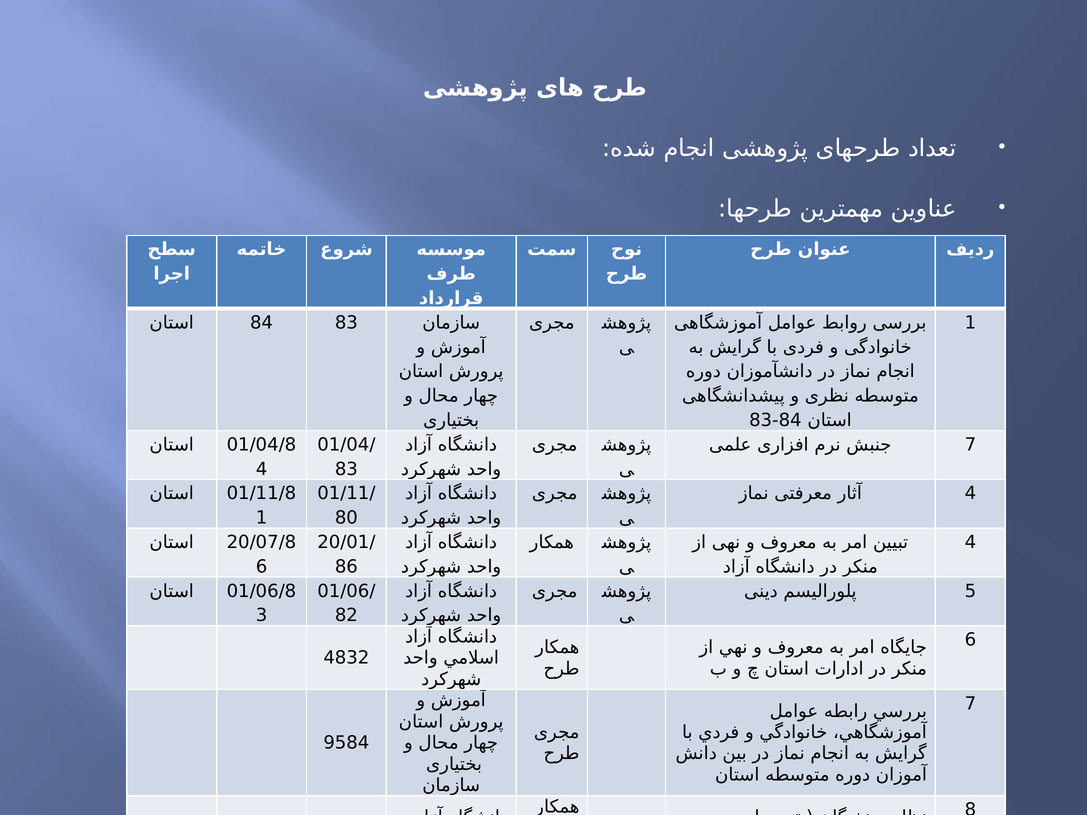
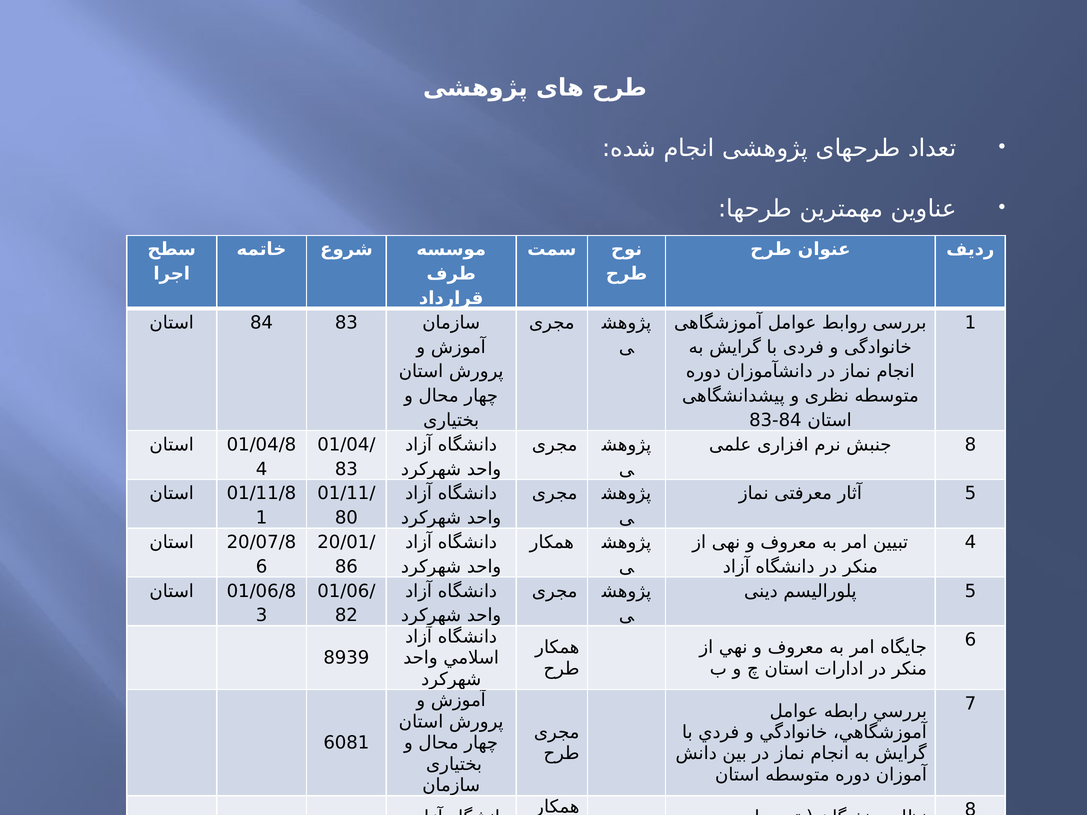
7 at (970, 445): 7 -> 8
4 at (970, 494): 4 -> 5
4832: 4832 -> 8939
9584: 9584 -> 6081
